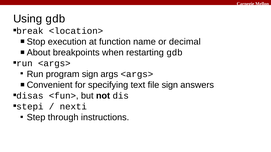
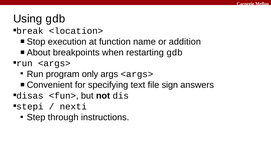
decimal: decimal -> addition
program sign: sign -> only
